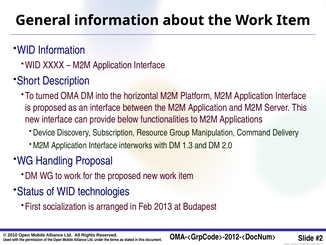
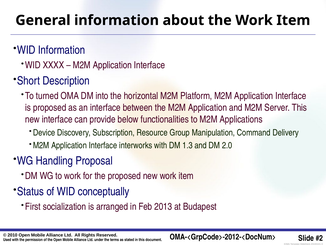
technologies: technologies -> conceptually
